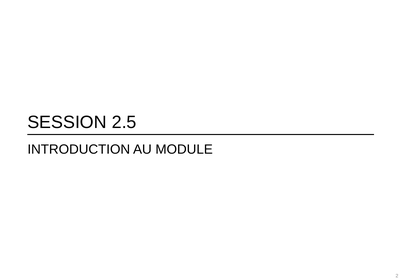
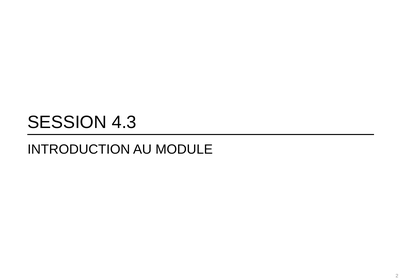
2.5: 2.5 -> 4.3
